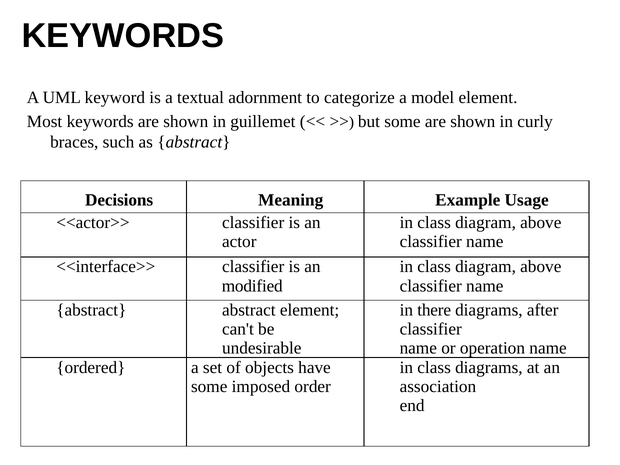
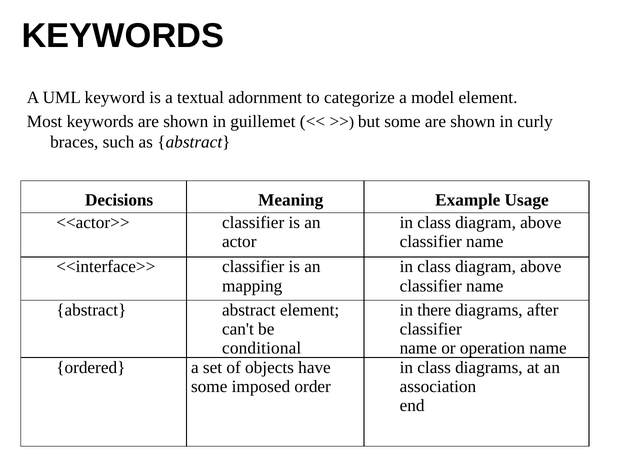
modified: modified -> mapping
undesirable: undesirable -> conditional
